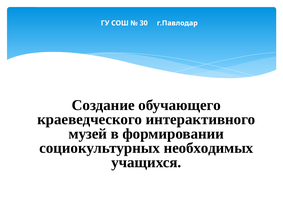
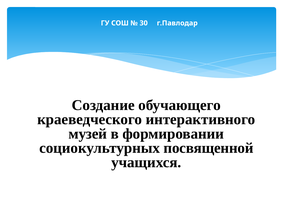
необходимых: необходимых -> посвященной
